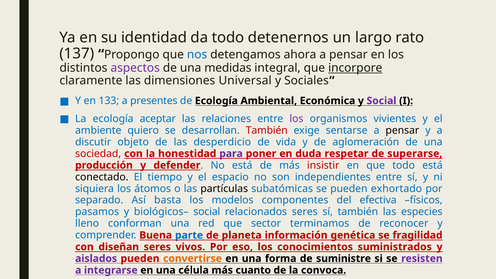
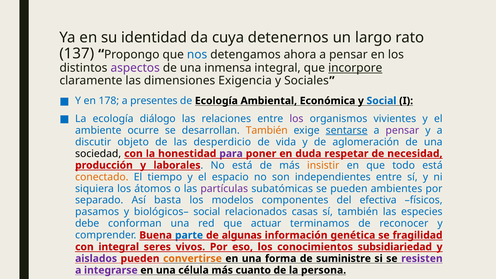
da todo: todo -> cuya
medidas: medidas -> inmensa
Universal: Universal -> Exigencia
133: 133 -> 178
Social at (382, 101) colour: purple -> blue
aceptar: aceptar -> diálogo
quiero: quiero -> ocurre
También at (267, 130) colour: red -> orange
sentarse underline: none -> present
pensar at (402, 130) colour: black -> purple
sociedad colour: red -> black
superarse: superarse -> necesidad
defender: defender -> laborales
insistir colour: red -> orange
conectado colour: black -> orange
partículas colour: black -> purple
exhortado: exhortado -> ambientes
relacionados seres: seres -> casas
lleno: lleno -> debe
sector: sector -> actuar
planeta: planeta -> algunas
con diseñan: diseñan -> integral
suministrados: suministrados -> subsidiariedad
convoca: convoca -> persona
